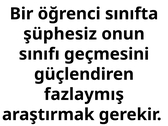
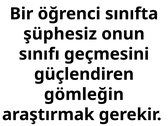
fazlaymış: fazlaymış -> gömleğin
